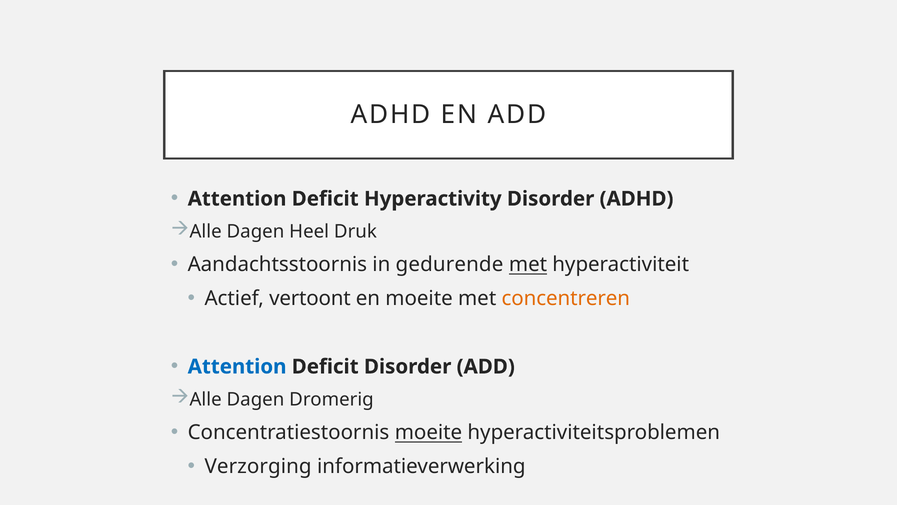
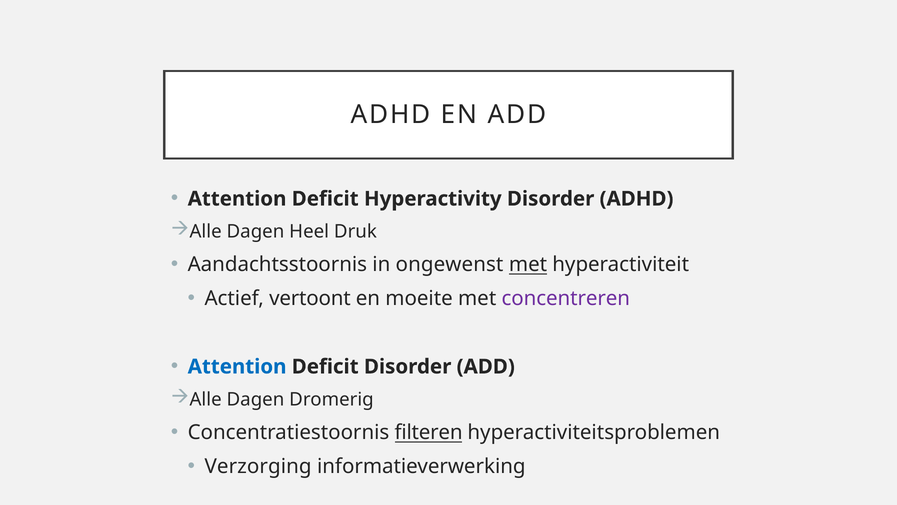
gedurende: gedurende -> ongewenst
concentreren colour: orange -> purple
Concentratiestoornis moeite: moeite -> filteren
